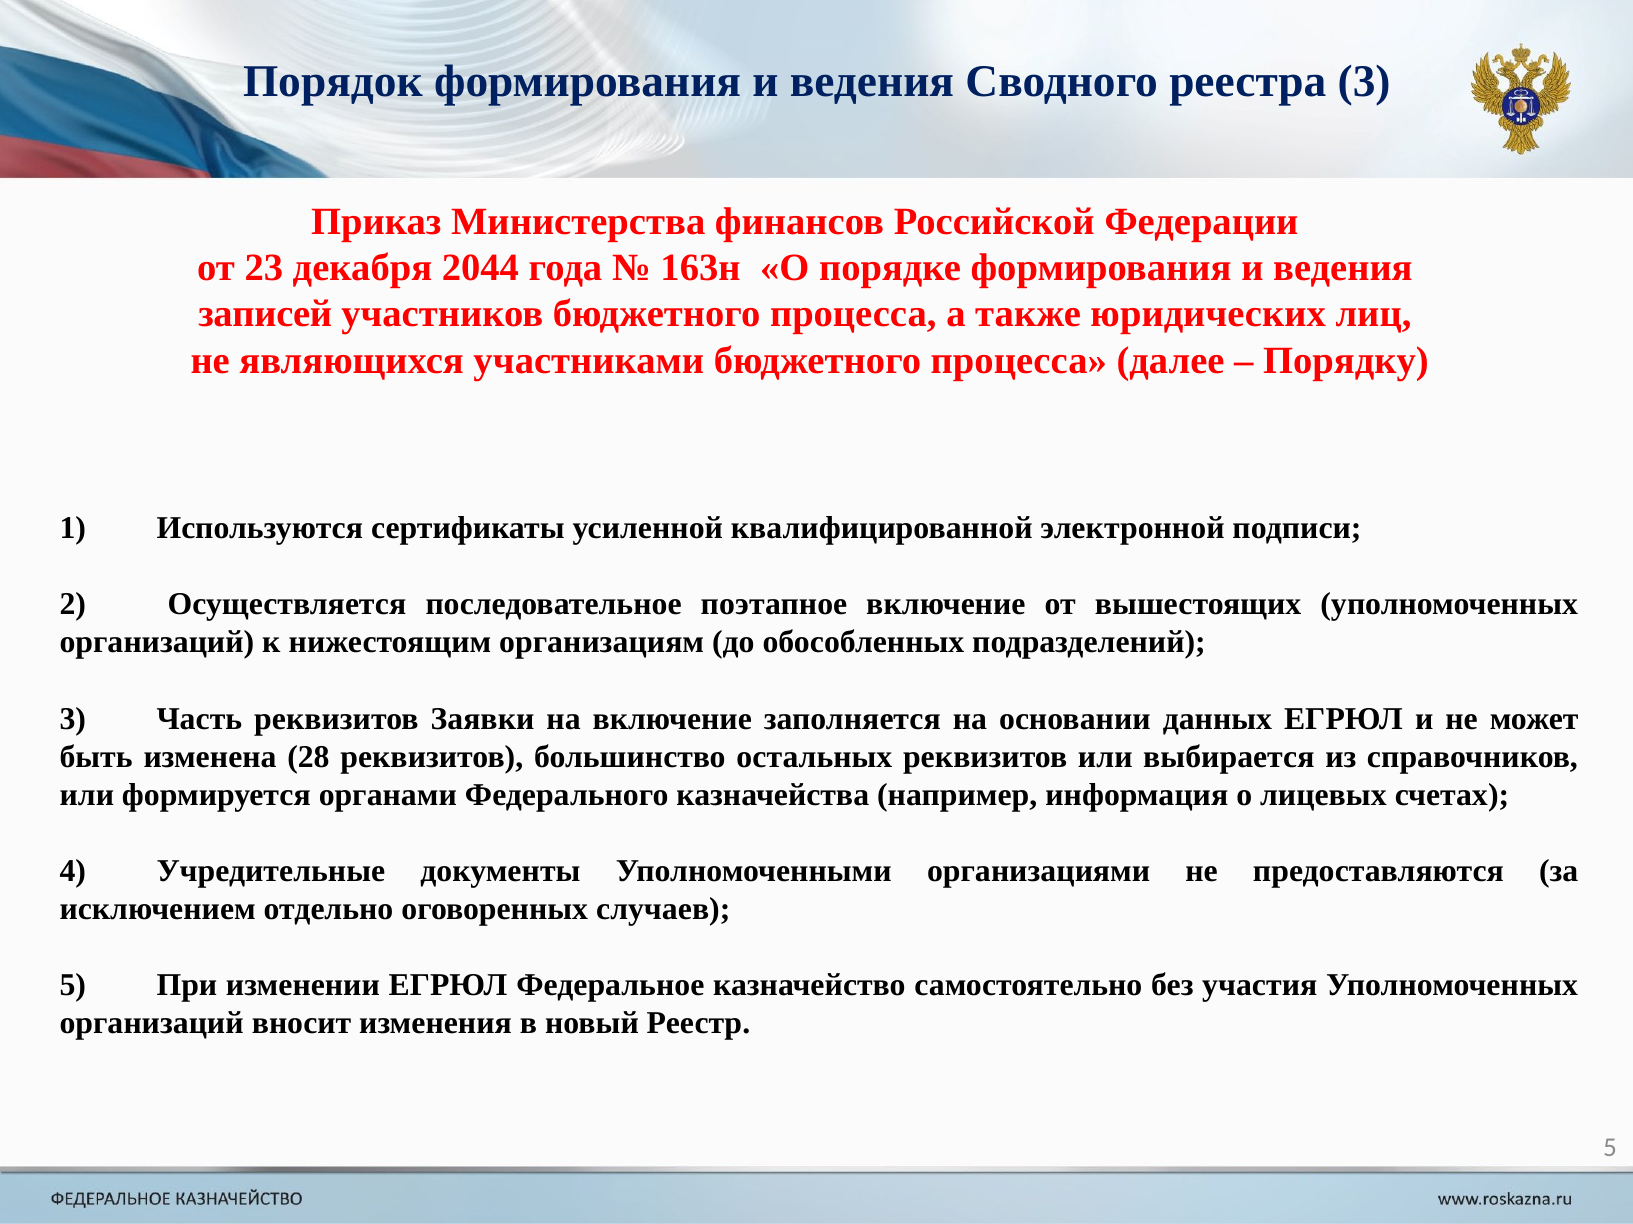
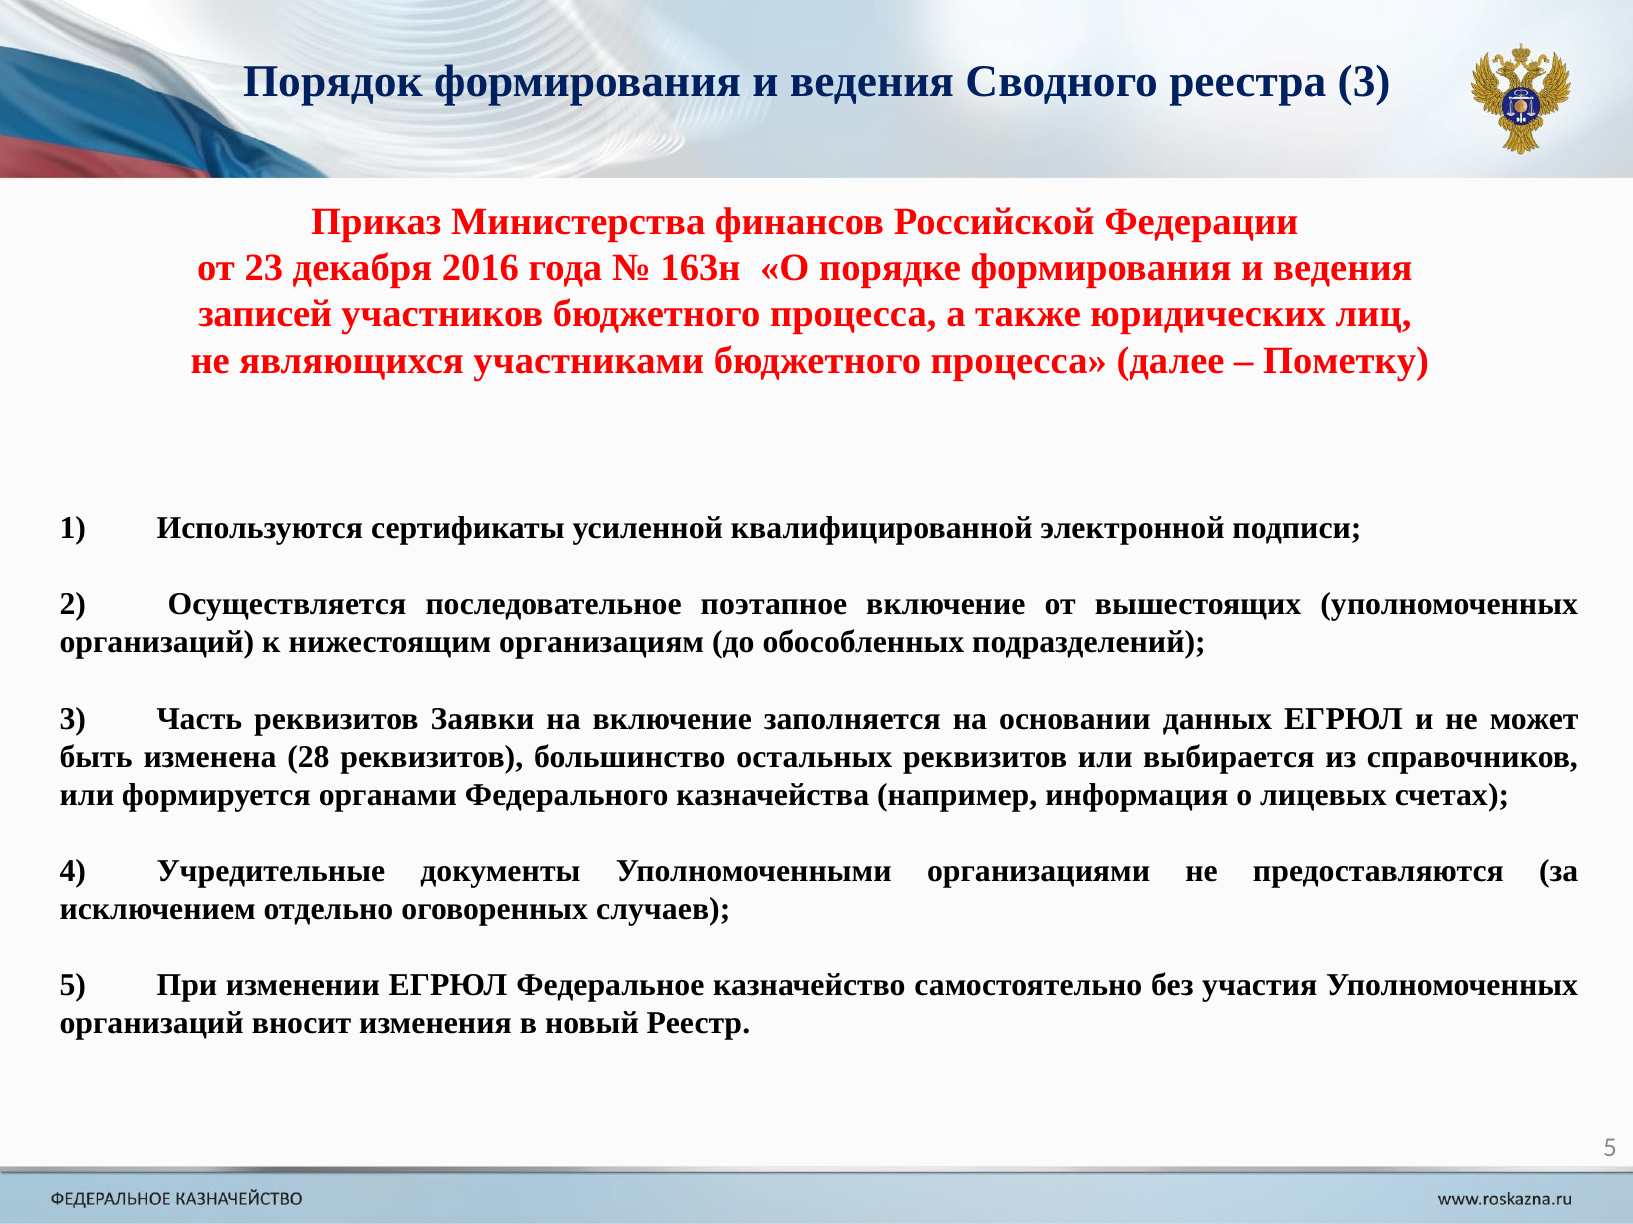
2044: 2044 -> 2016
Порядку: Порядку -> Пометку
